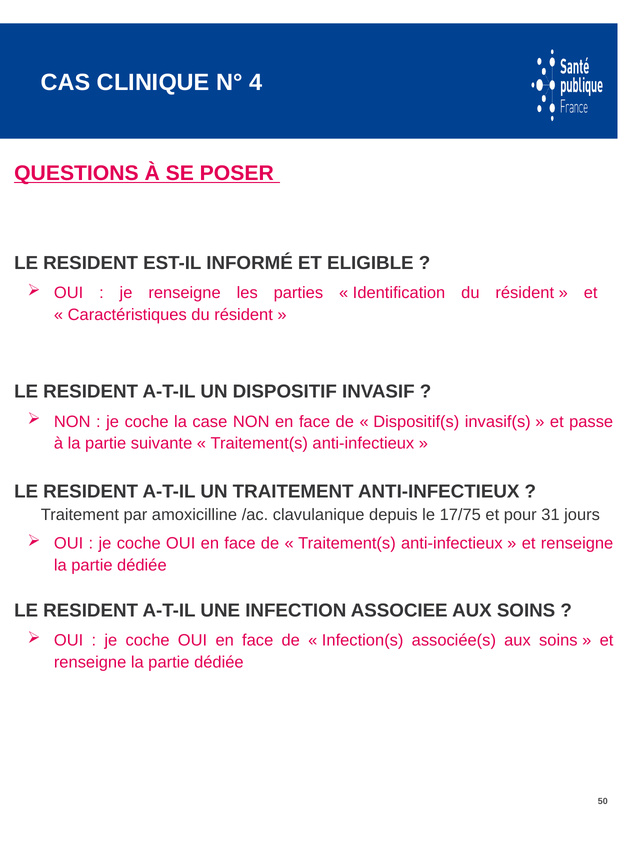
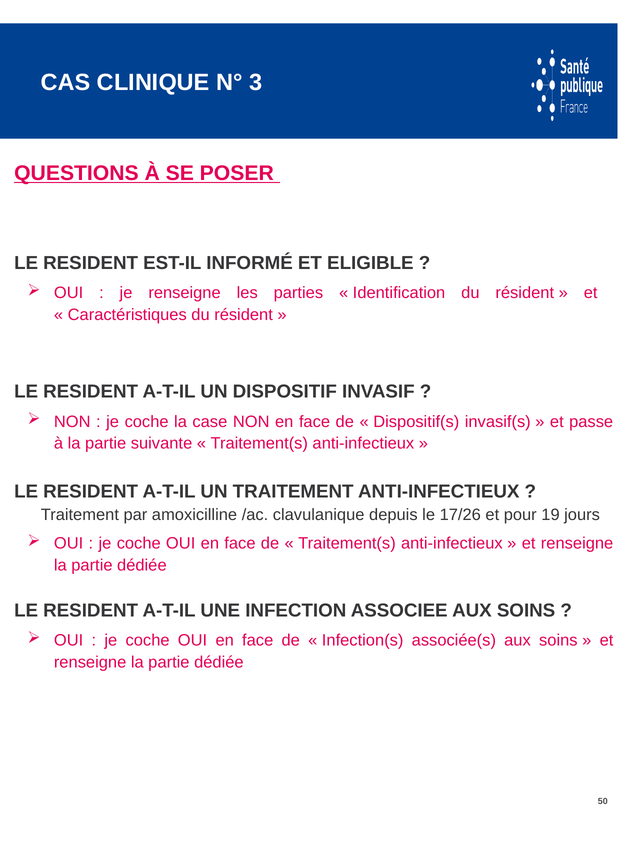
4: 4 -> 3
17/75: 17/75 -> 17/26
31: 31 -> 19
